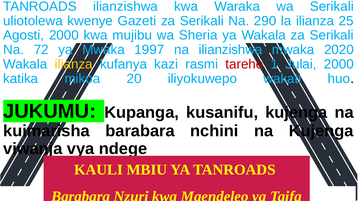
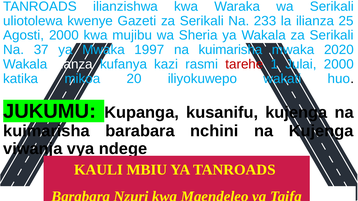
290: 290 -> 233
72: 72 -> 37
1997 na ilianzishwa: ilianzishwa -> kuimarisha
ilianza at (74, 64) colour: yellow -> white
